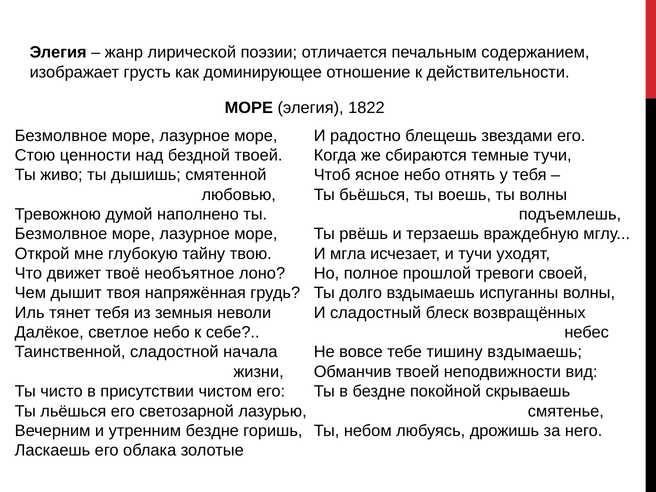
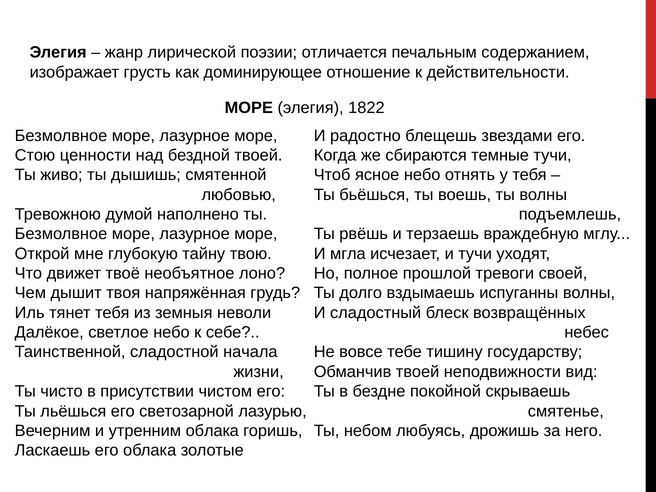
тишину вздымаешь: вздымаешь -> государству
утренним бездне: бездне -> облака
